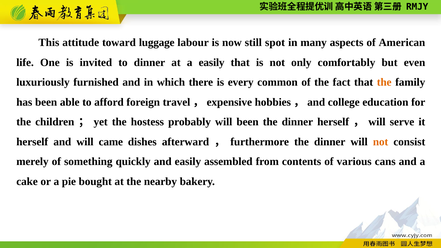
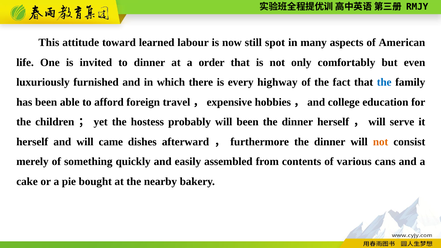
luggage: luggage -> learned
a easily: easily -> order
common: common -> highway
the at (384, 82) colour: orange -> blue
